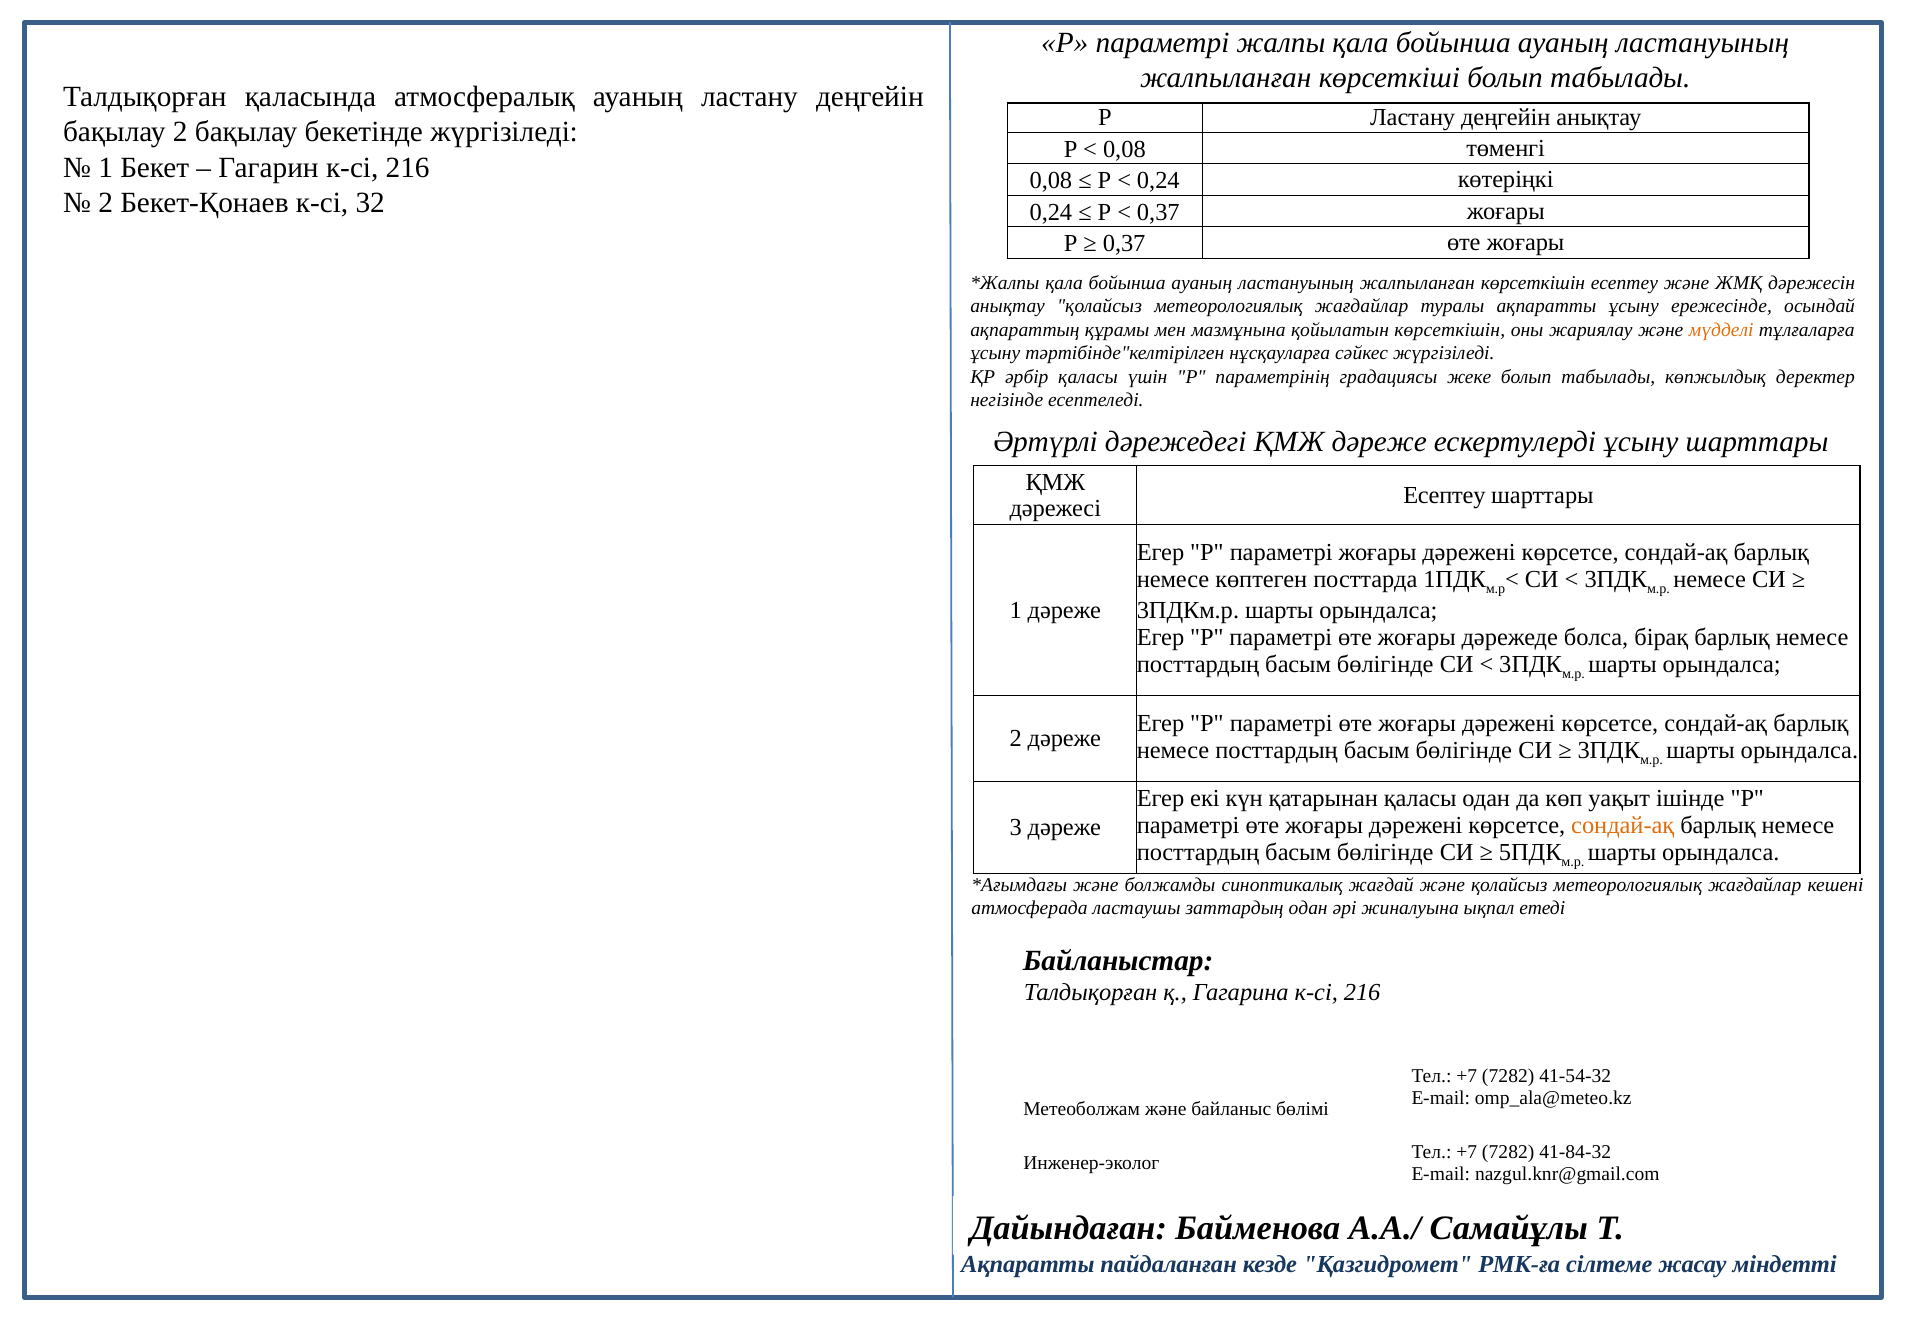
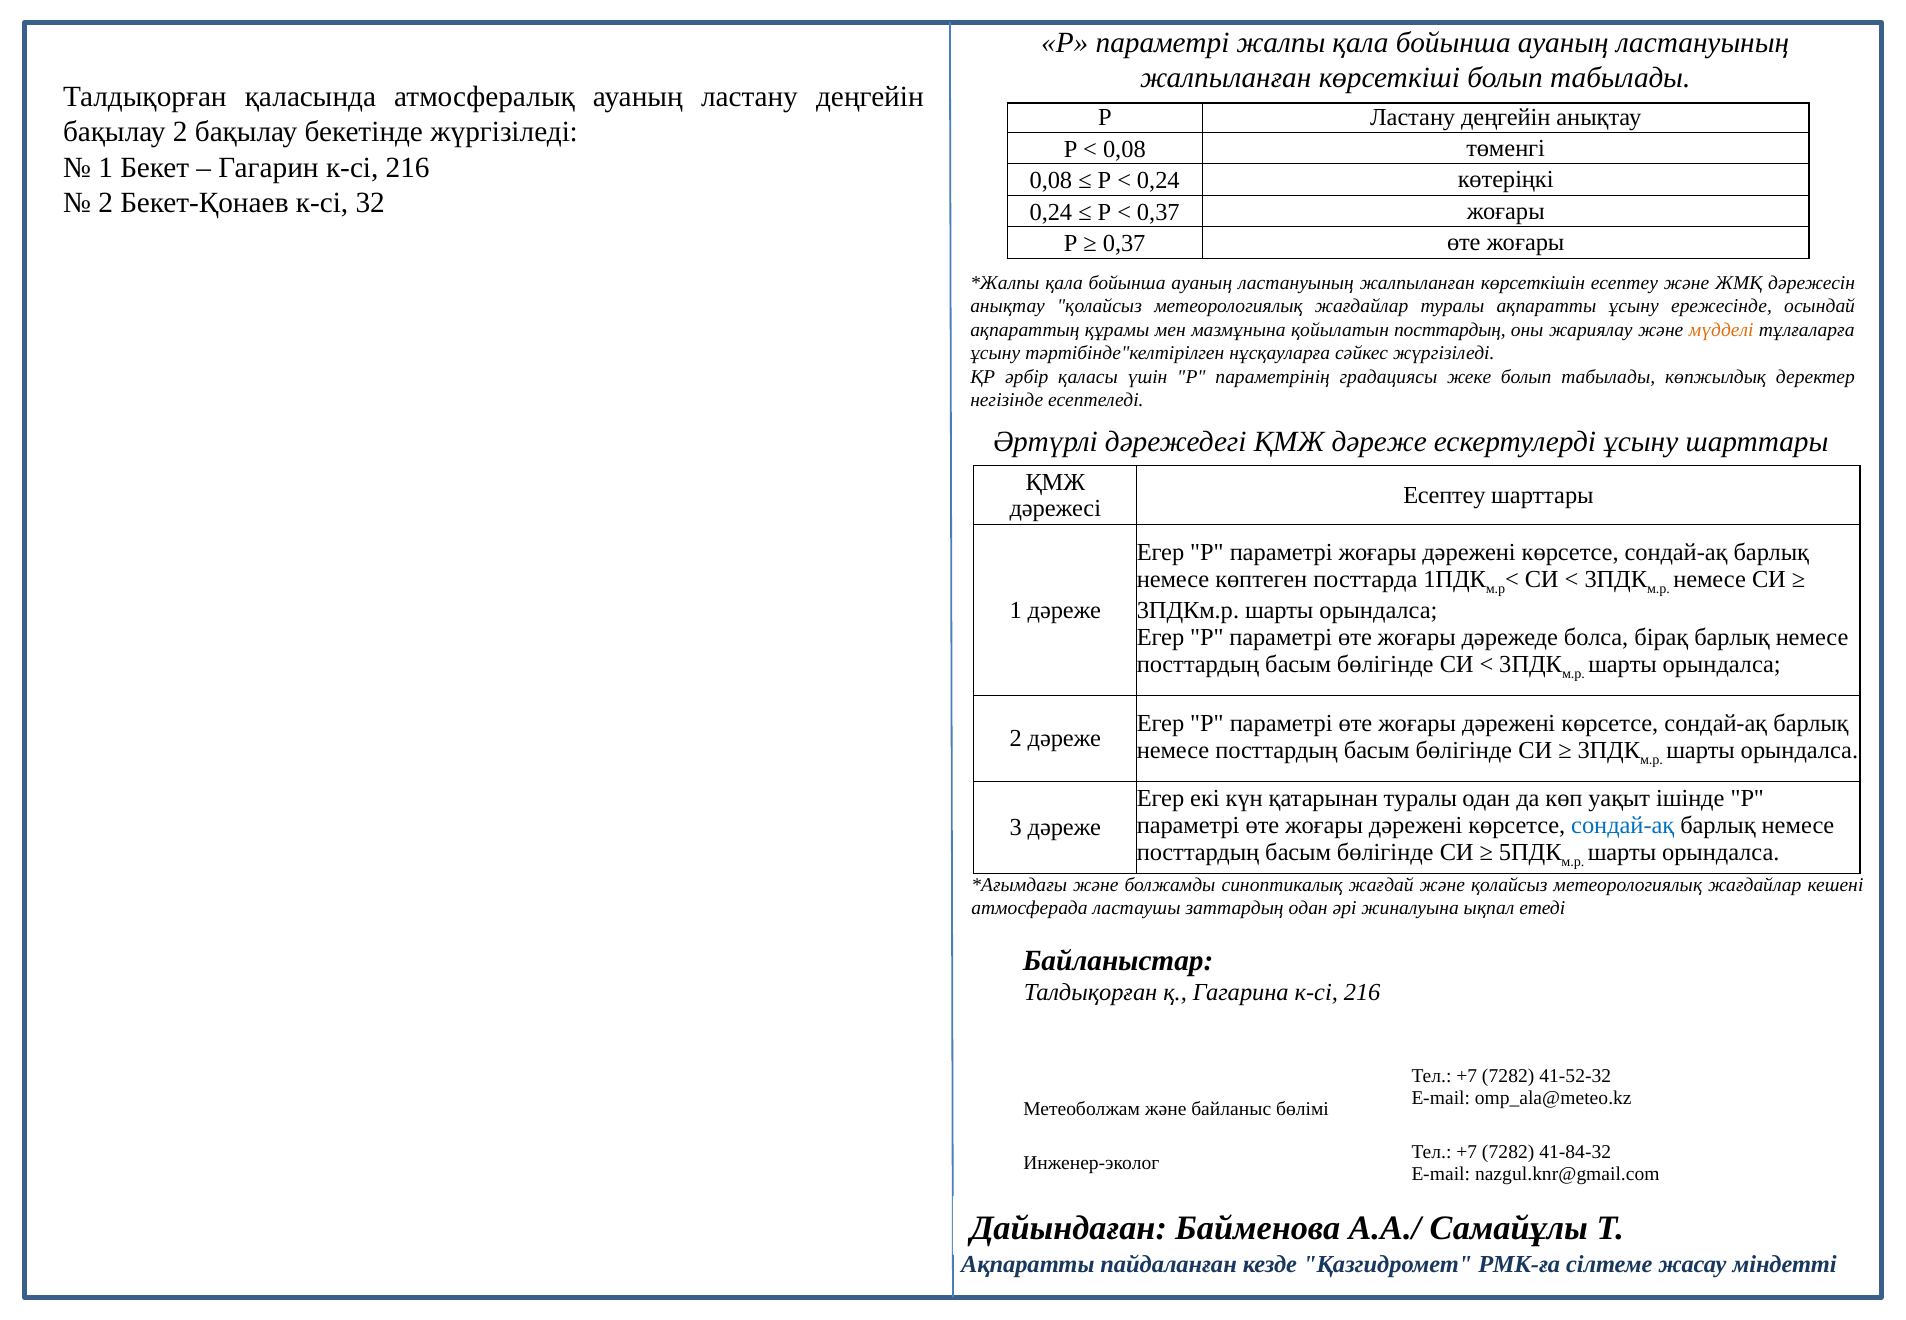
қойылатын көрсеткішін: көрсеткішін -> посттардың
қатарынан қаласы: қаласы -> туралы
сондай-ақ at (1623, 825) colour: orange -> blue
41-54-32: 41-54-32 -> 41-52-32
